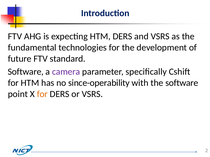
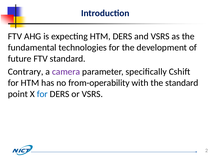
Software at (26, 72): Software -> Contrary
since-operability: since-operability -> from-operability
the software: software -> standard
for at (42, 94) colour: orange -> blue
